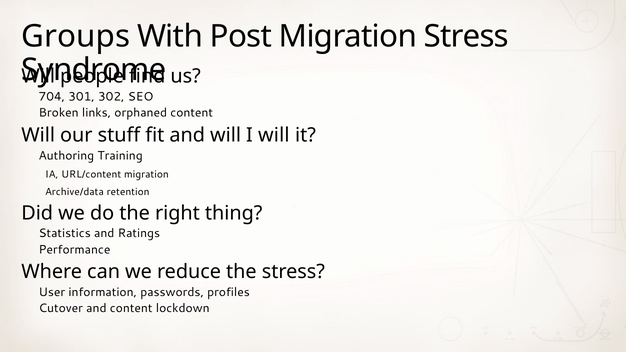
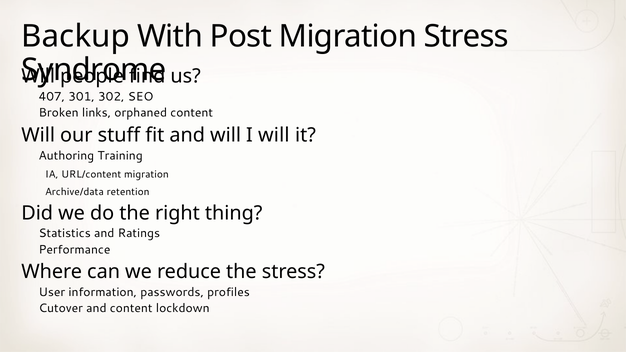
Groups: Groups -> Backup
704: 704 -> 407
